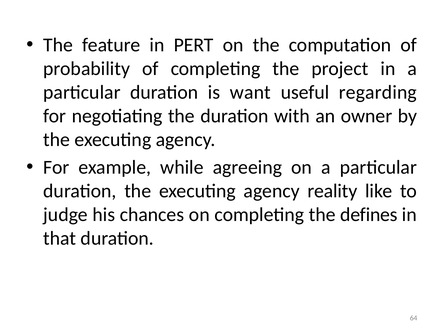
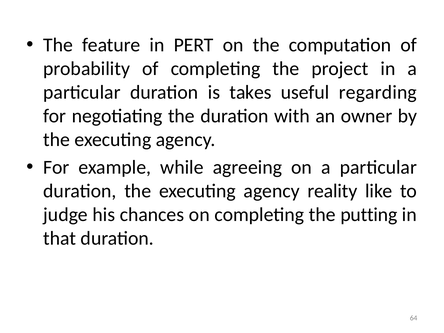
want: want -> takes
defines: defines -> putting
